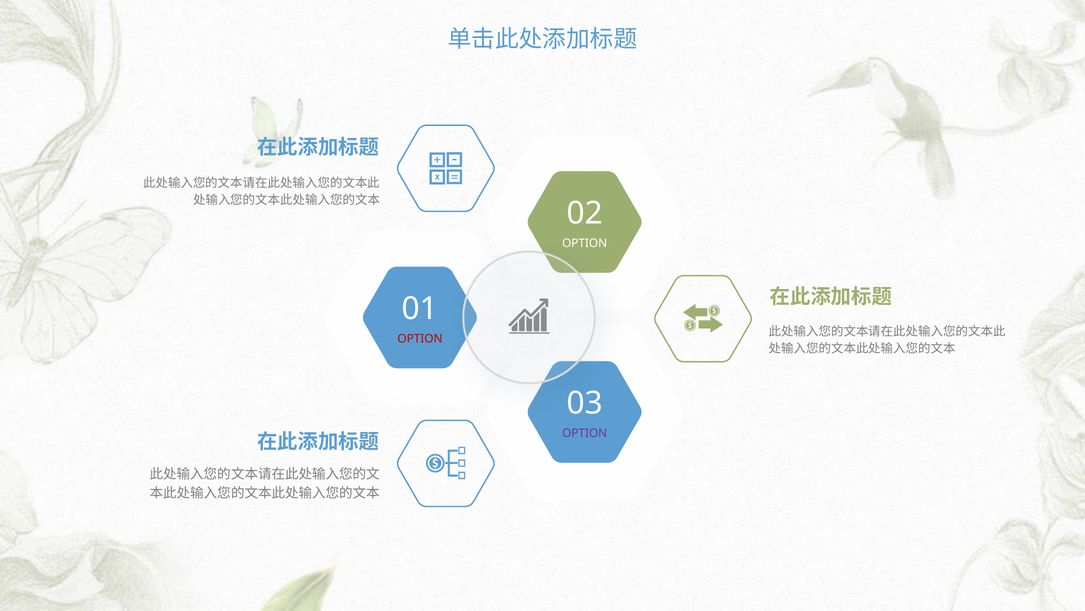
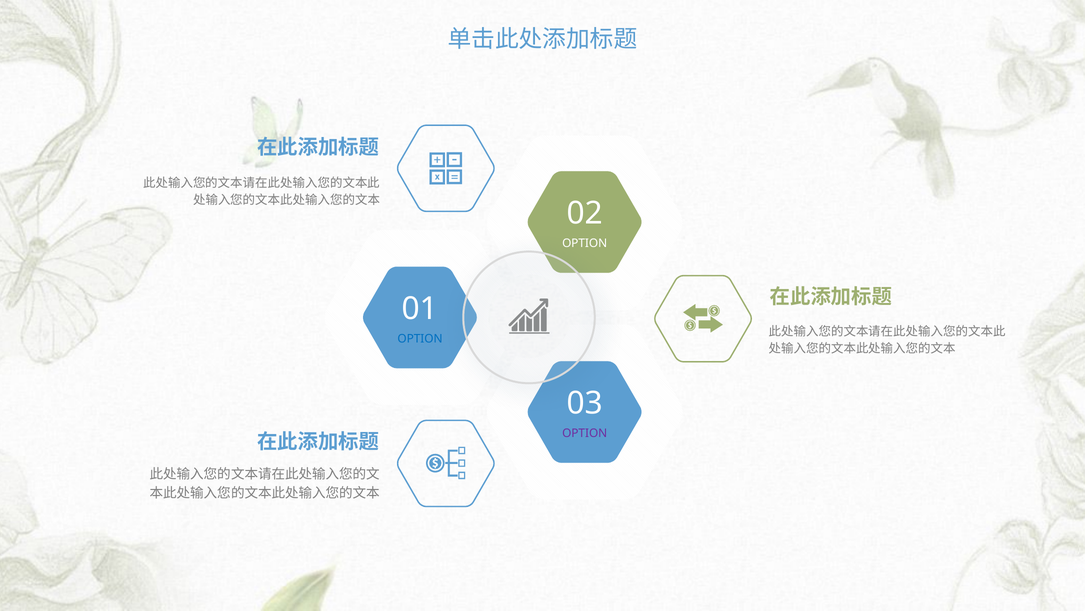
OPTION at (420, 338) colour: red -> blue
